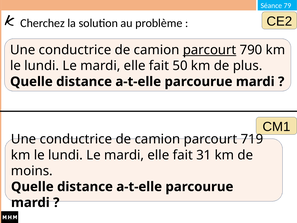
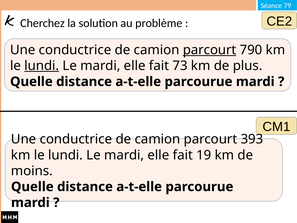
lundi at (42, 66) underline: none -> present
50: 50 -> 73
719: 719 -> 393
31: 31 -> 19
